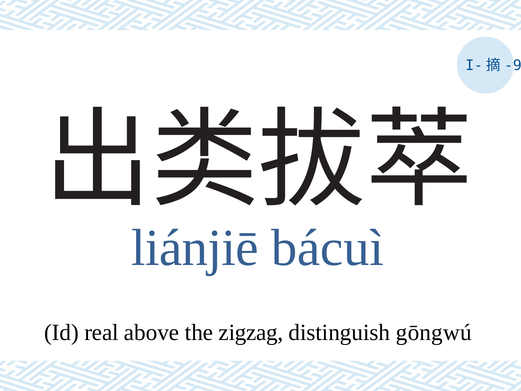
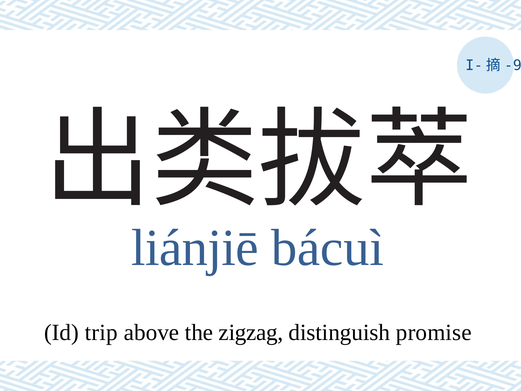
real: real -> trip
gōngwú: gōngwú -> promise
